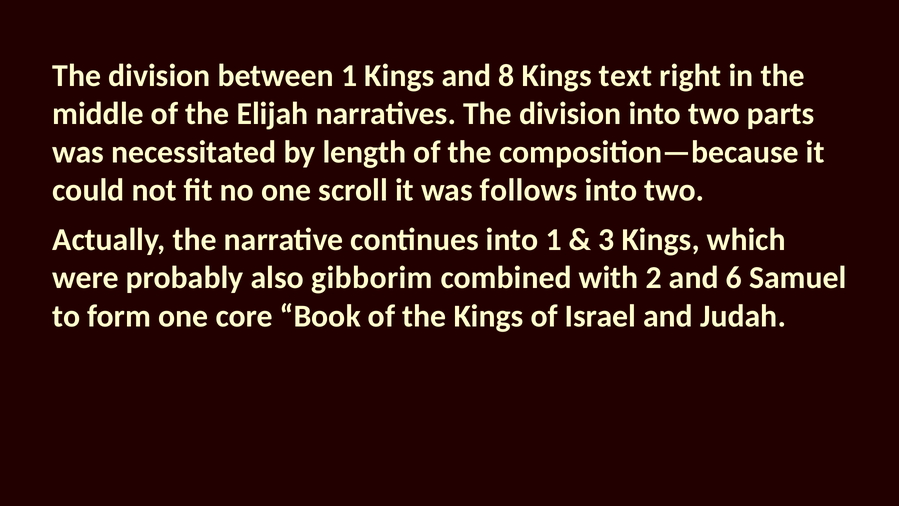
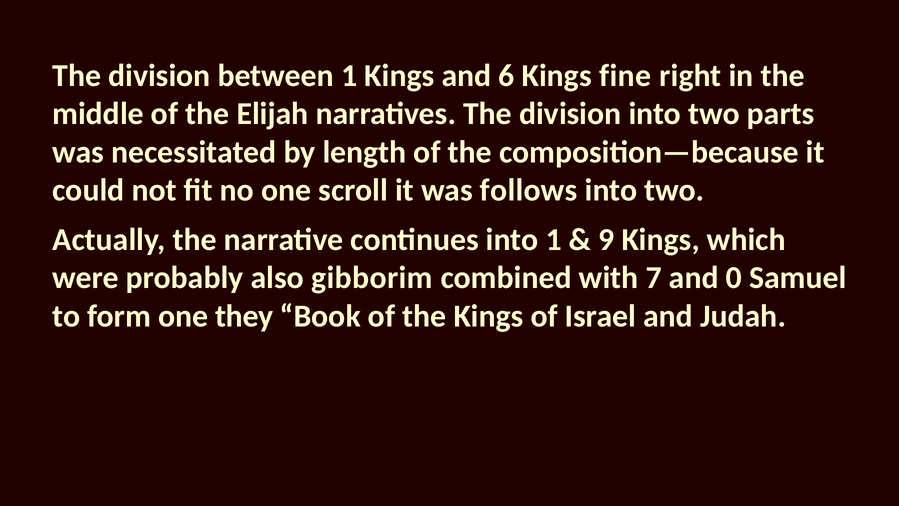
8: 8 -> 6
text: text -> fine
3: 3 -> 9
2: 2 -> 7
6: 6 -> 0
core: core -> they
